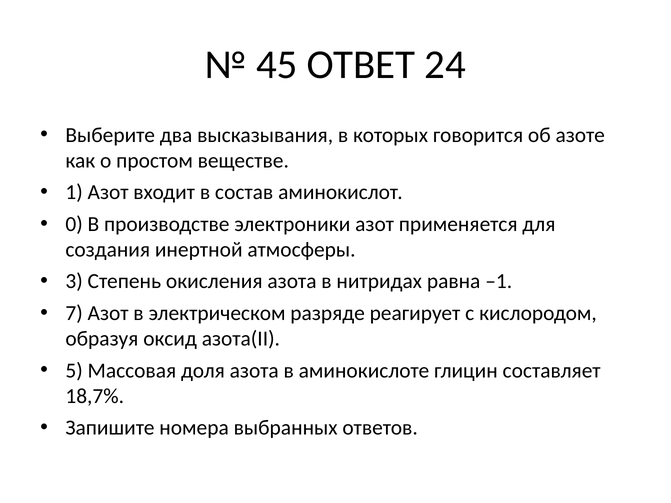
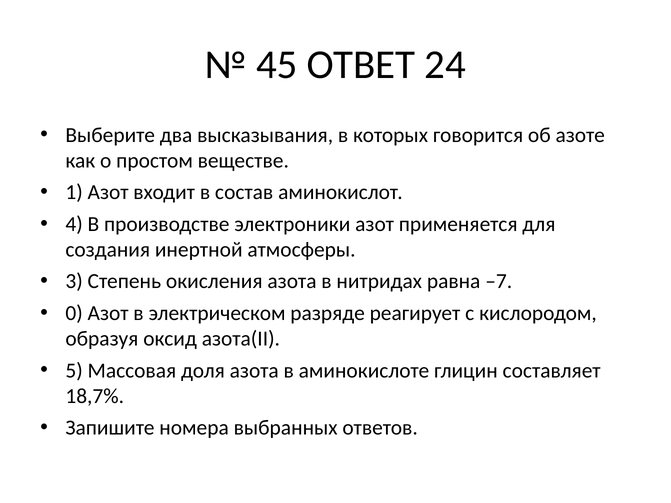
0: 0 -> 4
–1: –1 -> –7
7: 7 -> 0
